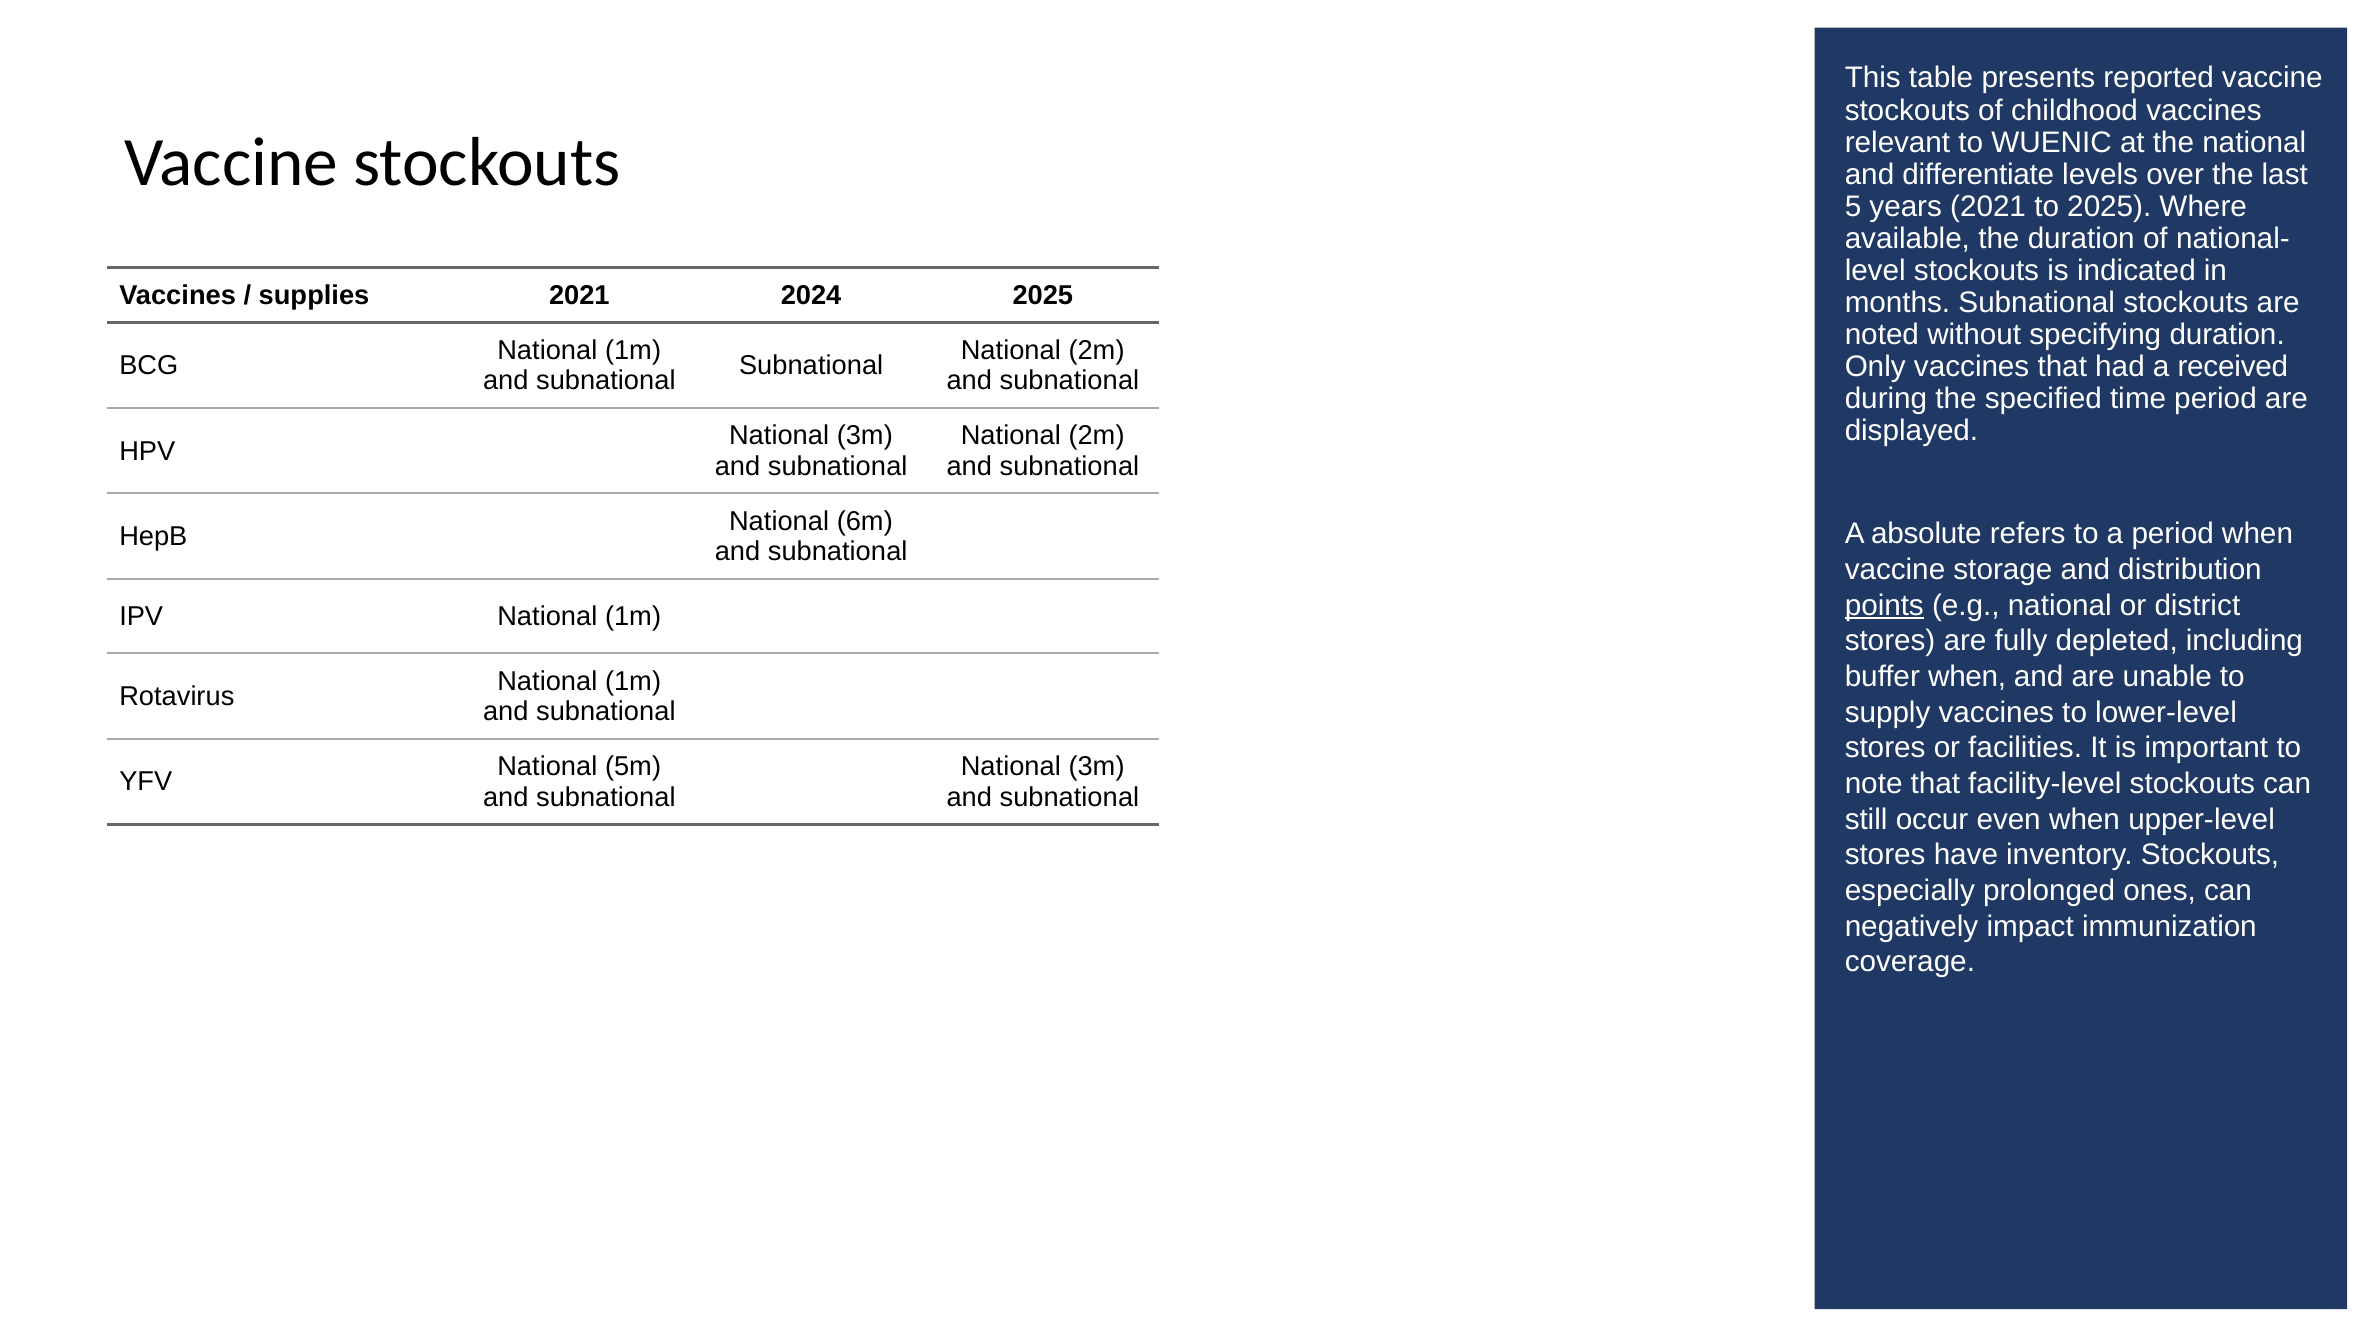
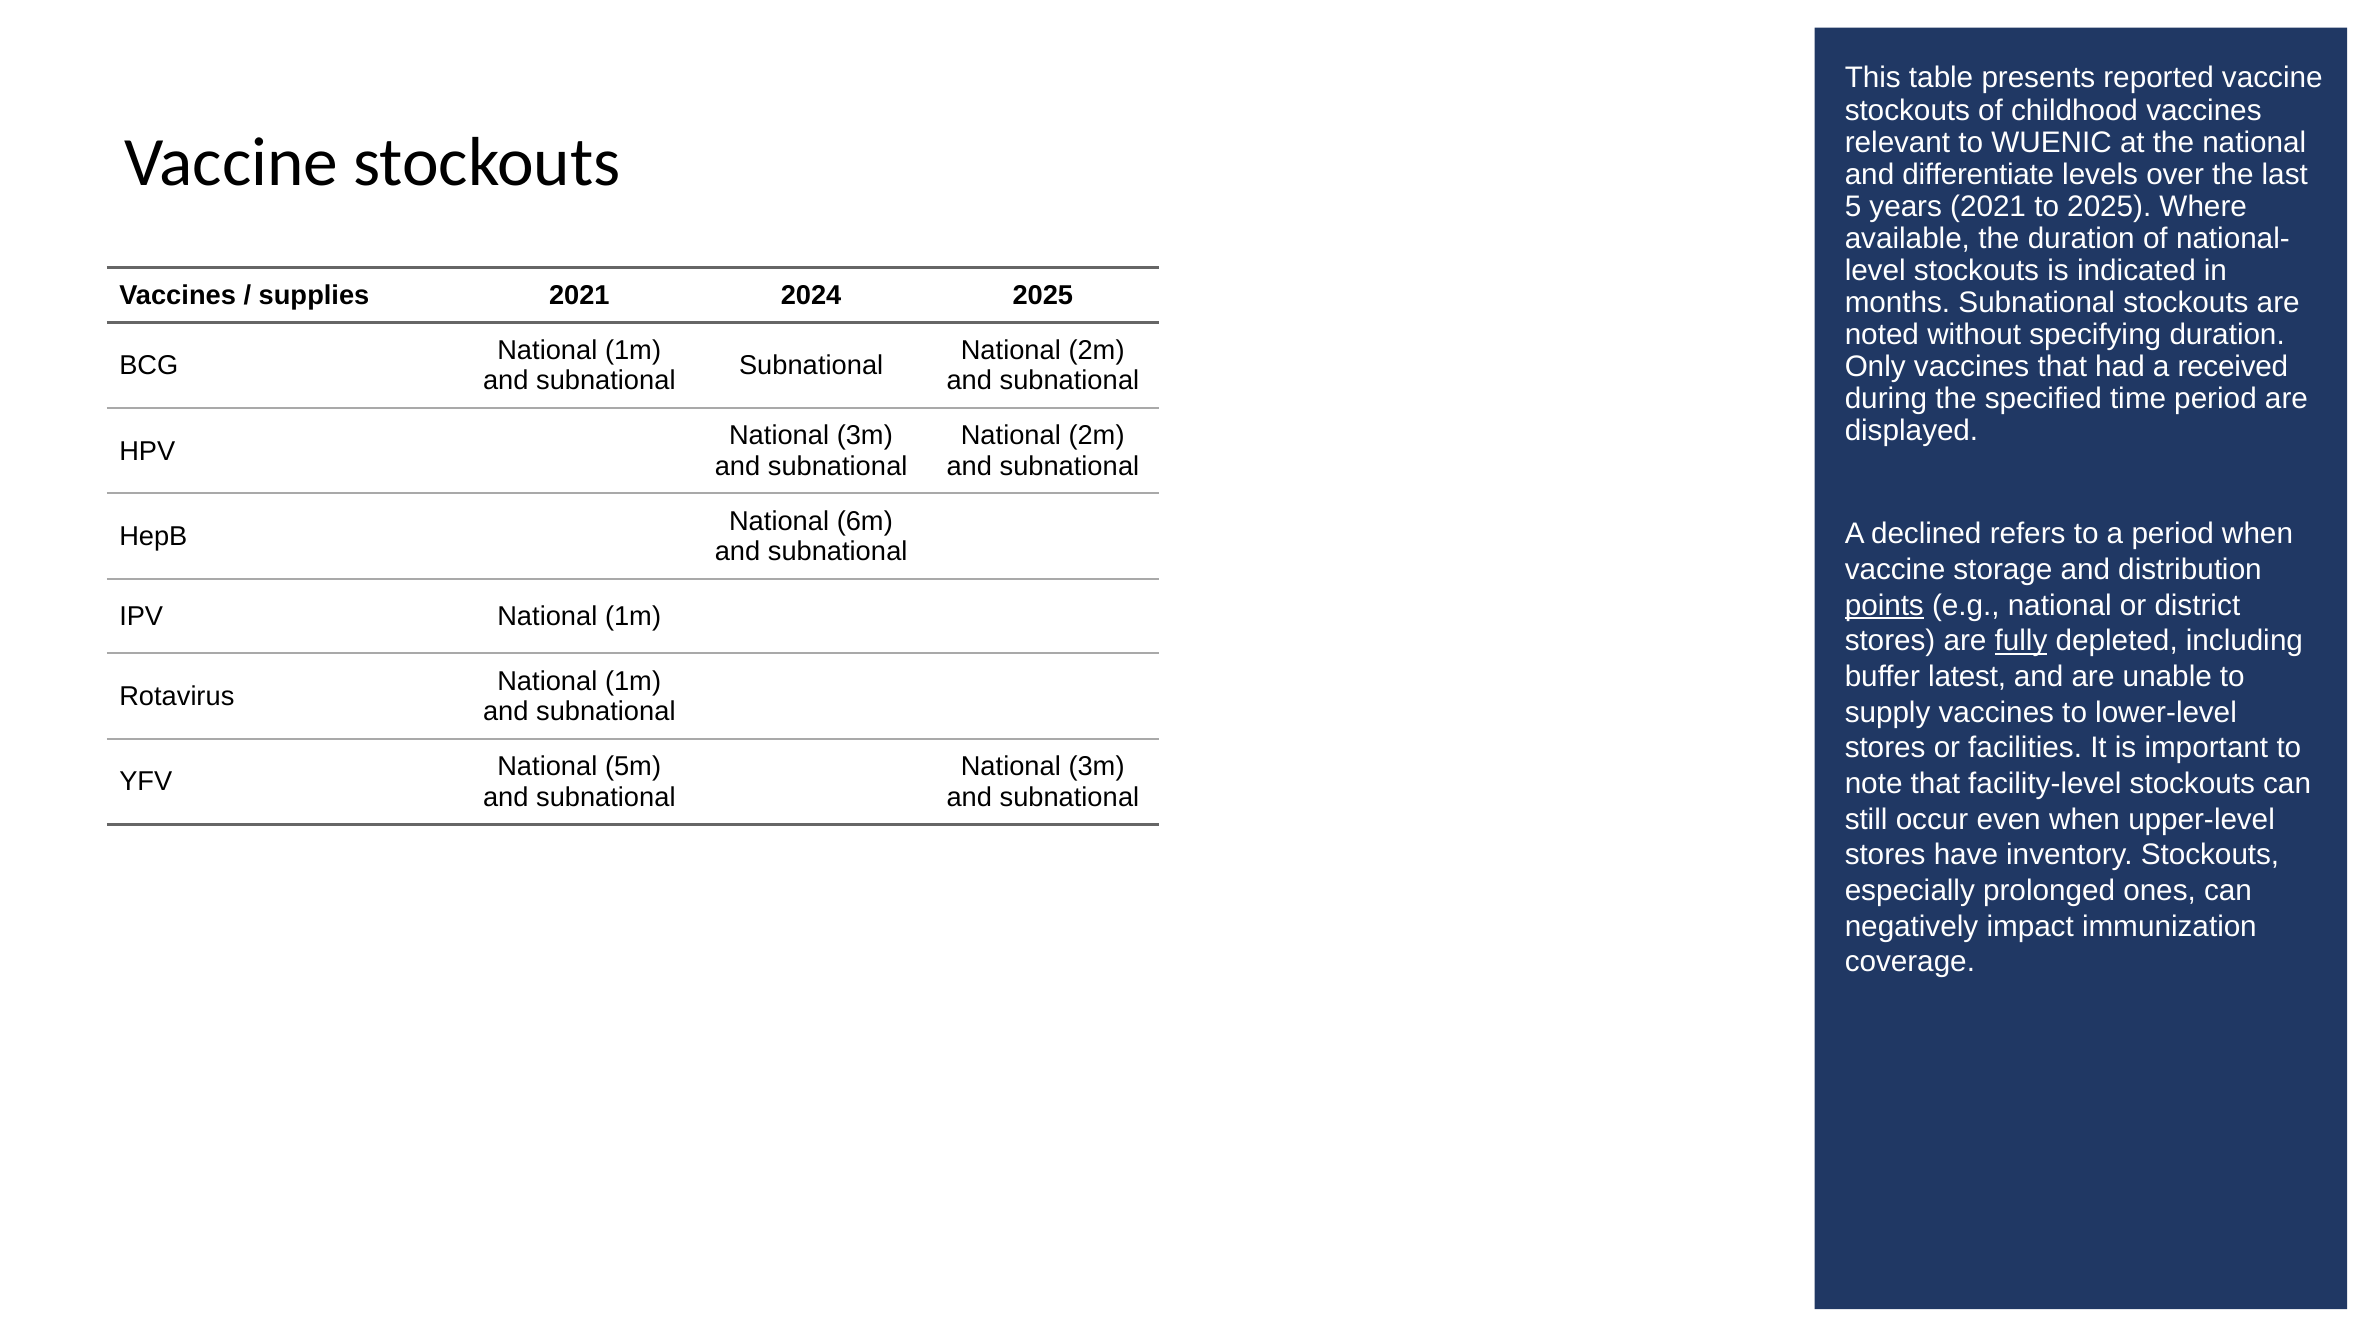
absolute: absolute -> declined
fully underline: none -> present
buffer when: when -> latest
